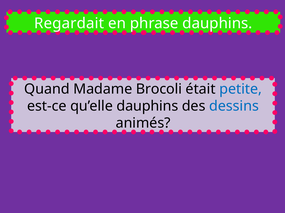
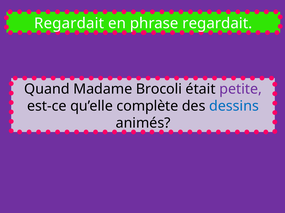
phrase dauphins: dauphins -> regardait
petite colour: blue -> purple
qu’elle dauphins: dauphins -> complète
